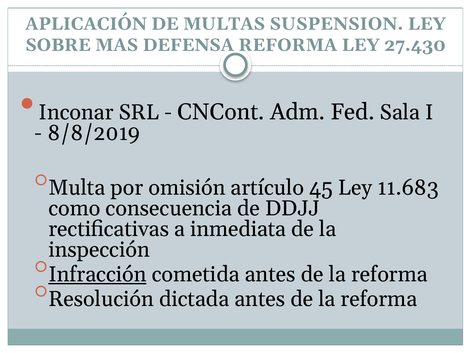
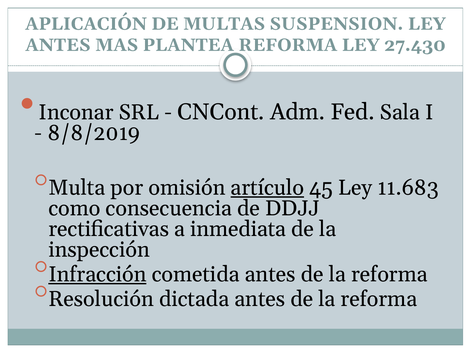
SOBRE at (58, 45): SOBRE -> ANTES
DEFENSA: DEFENSA -> PLANTEA
artículo underline: none -> present
